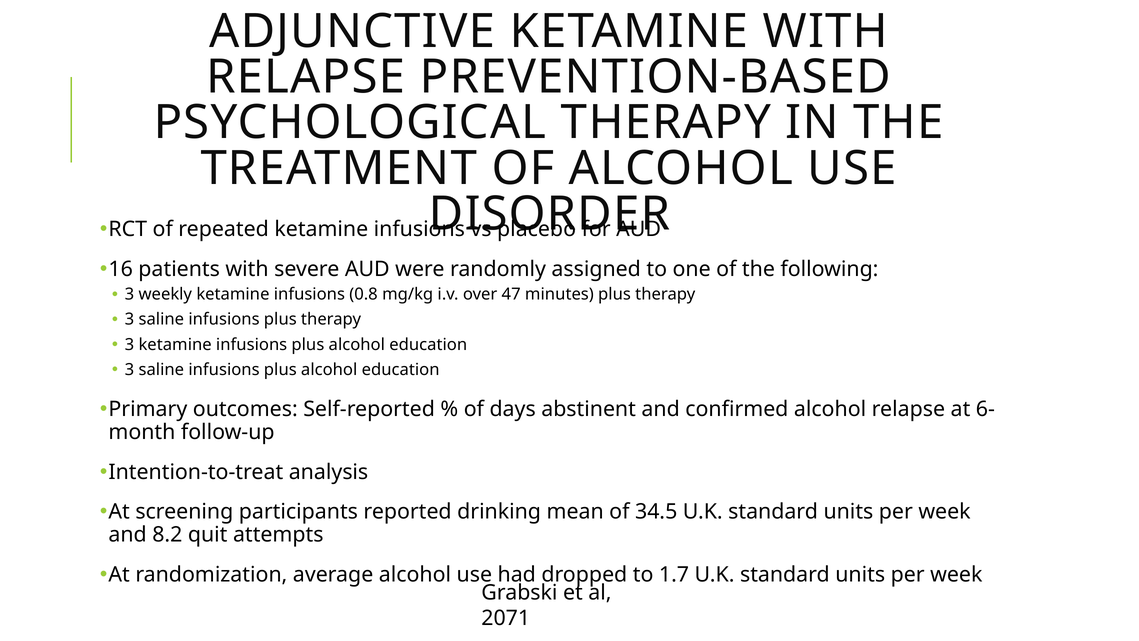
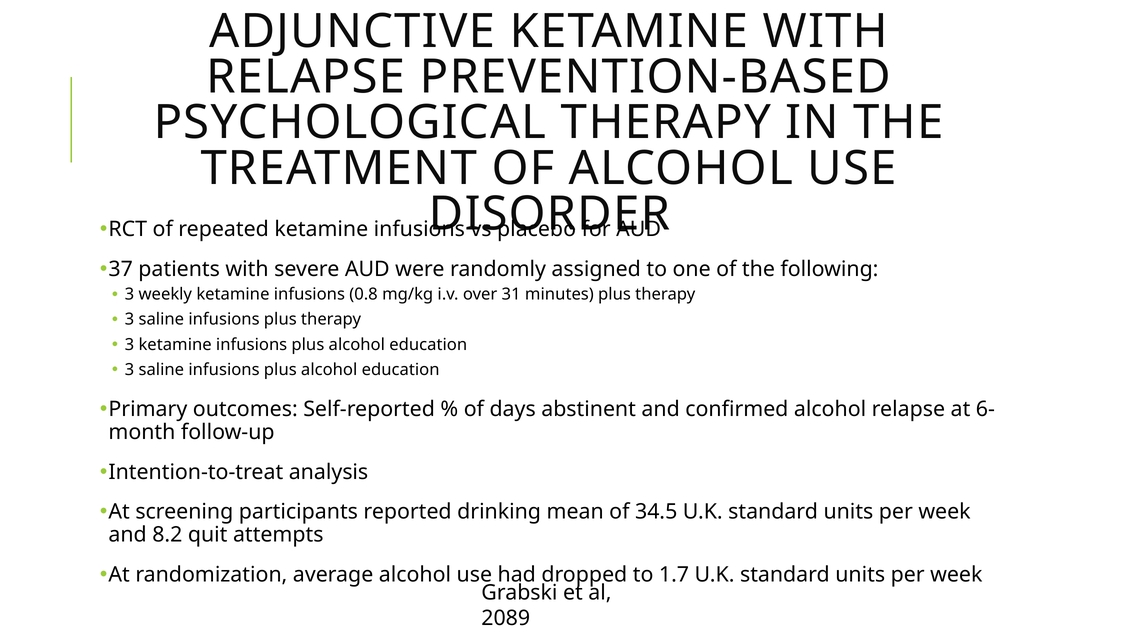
16: 16 -> 37
47: 47 -> 31
2071: 2071 -> 2089
